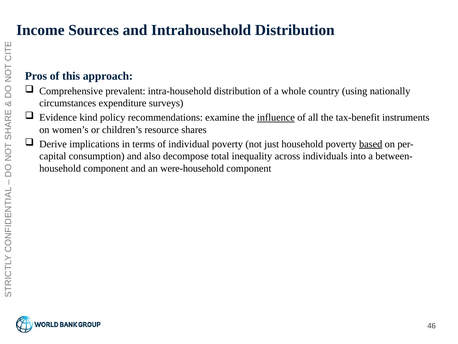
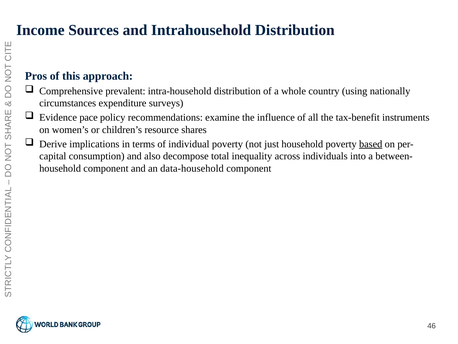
kind: kind -> pace
influence underline: present -> none
were-household: were-household -> data-household
